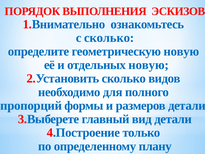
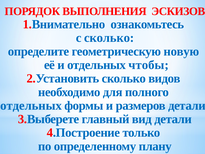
отдельных новую: новую -> чтобы
пpопоpций at (31, 105): пpопоpций -> отдельных
